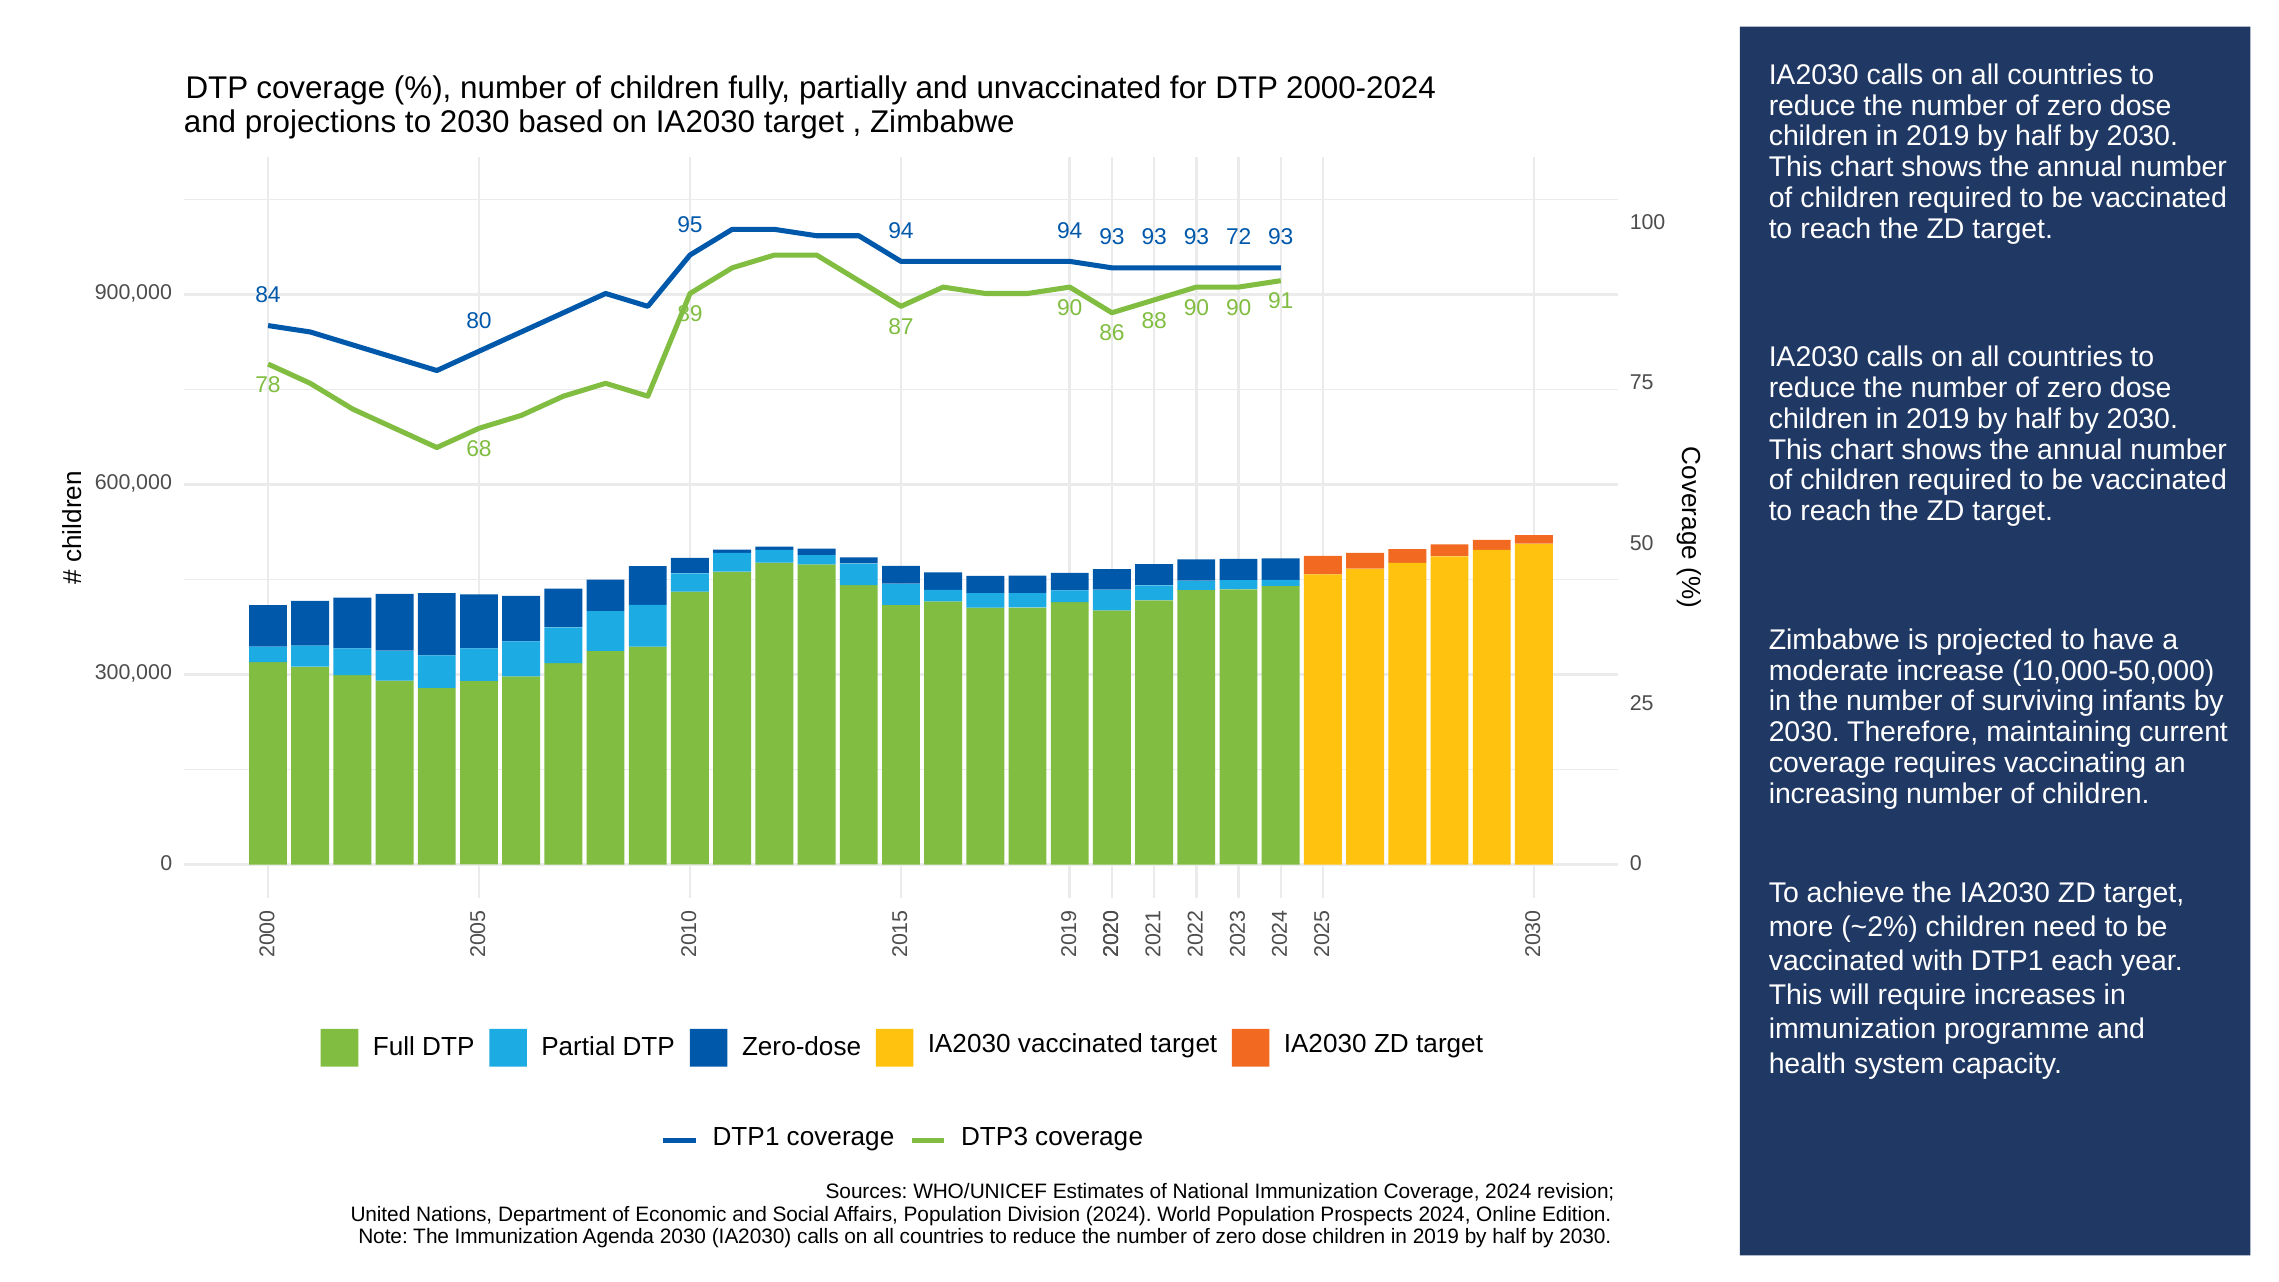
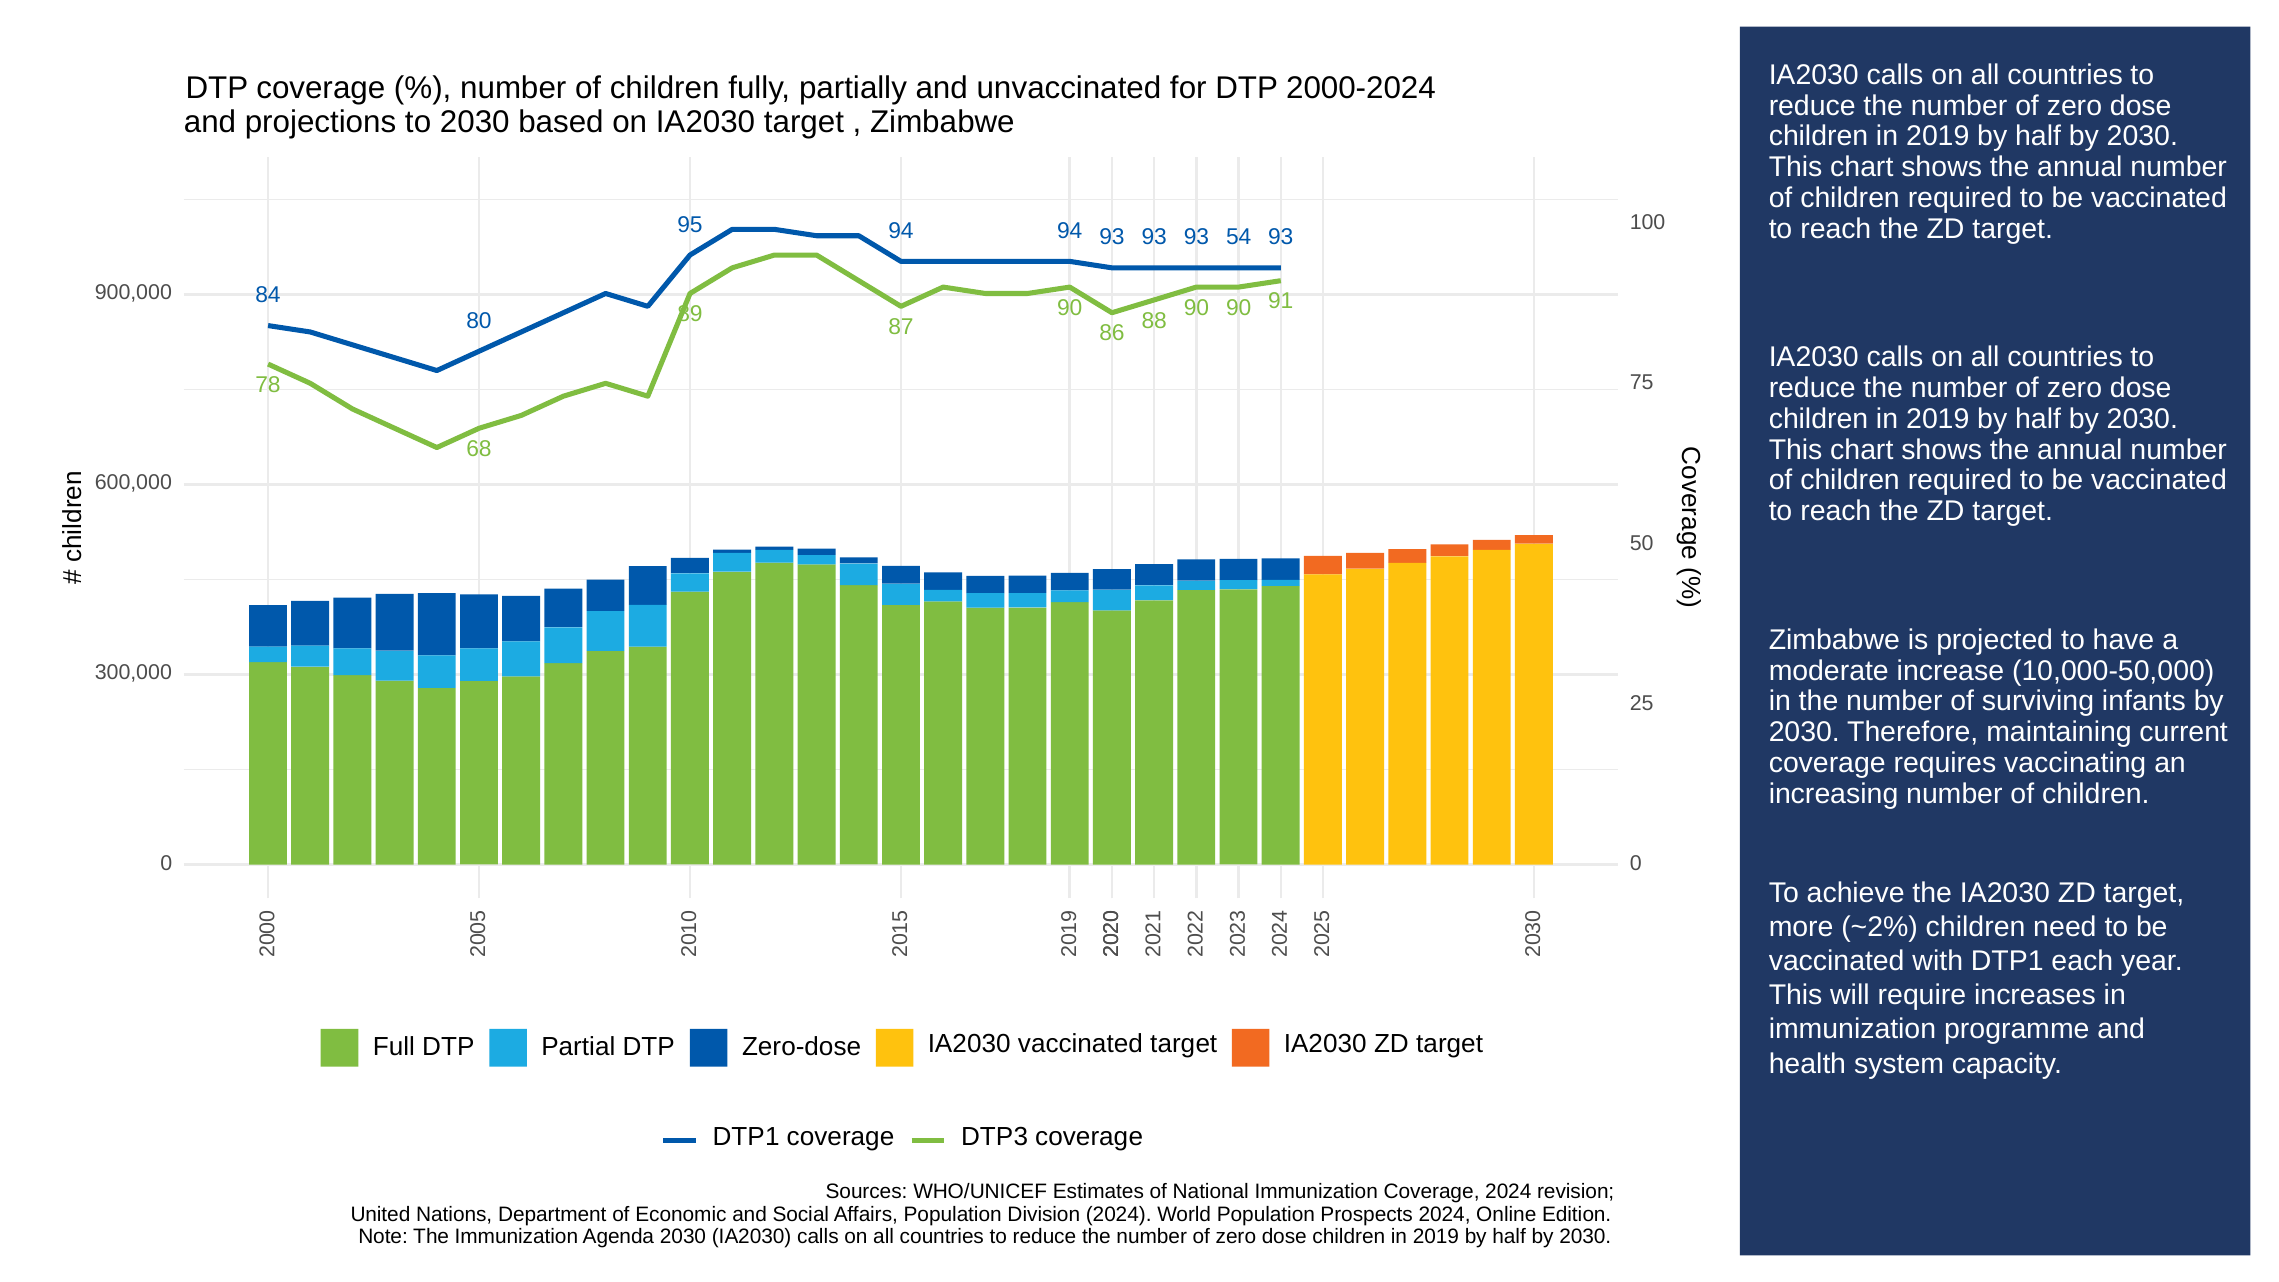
72: 72 -> 54
